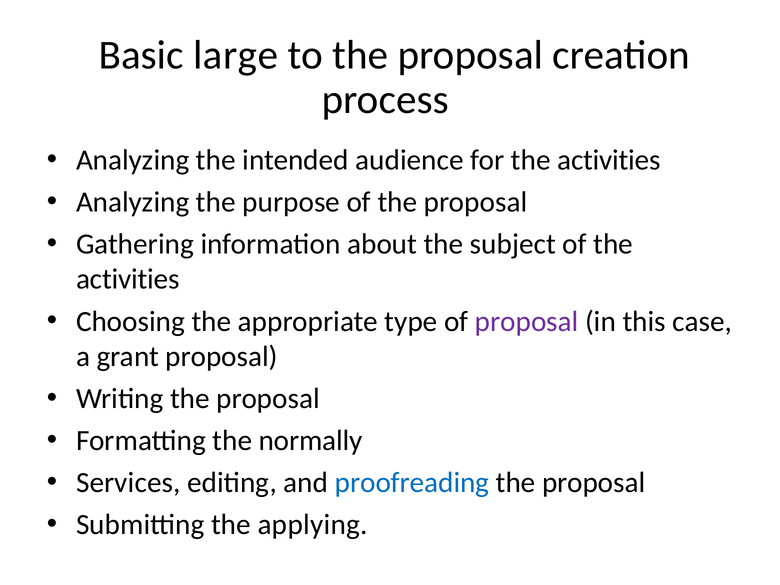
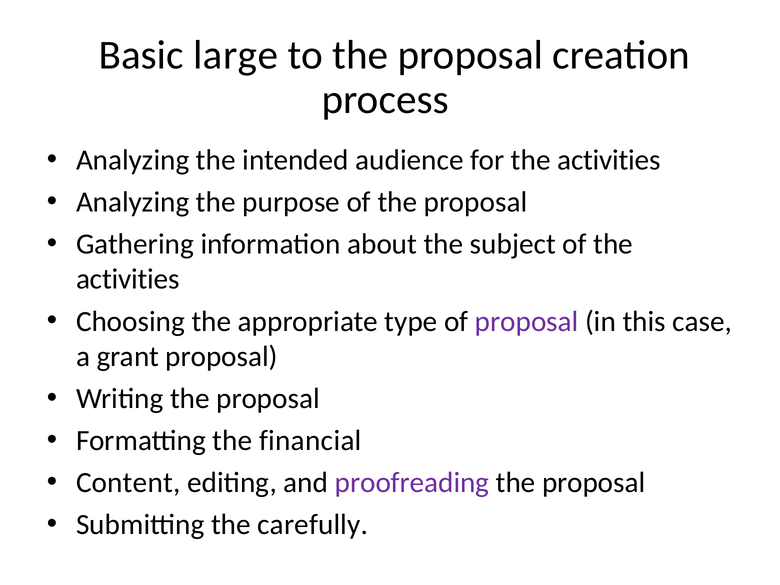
normally: normally -> financial
Services: Services -> Content
proofreading colour: blue -> purple
applying: applying -> carefully
